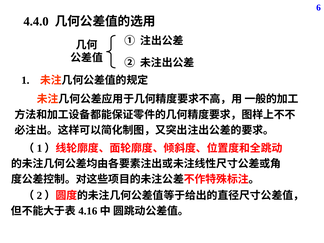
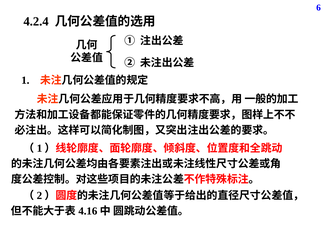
4.4.0: 4.4.0 -> 4.2.4
